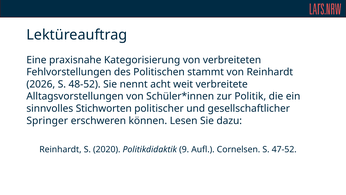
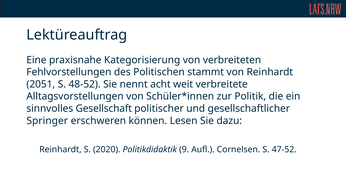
2026: 2026 -> 2051
Stichworten: Stichworten -> Gesellschaft
